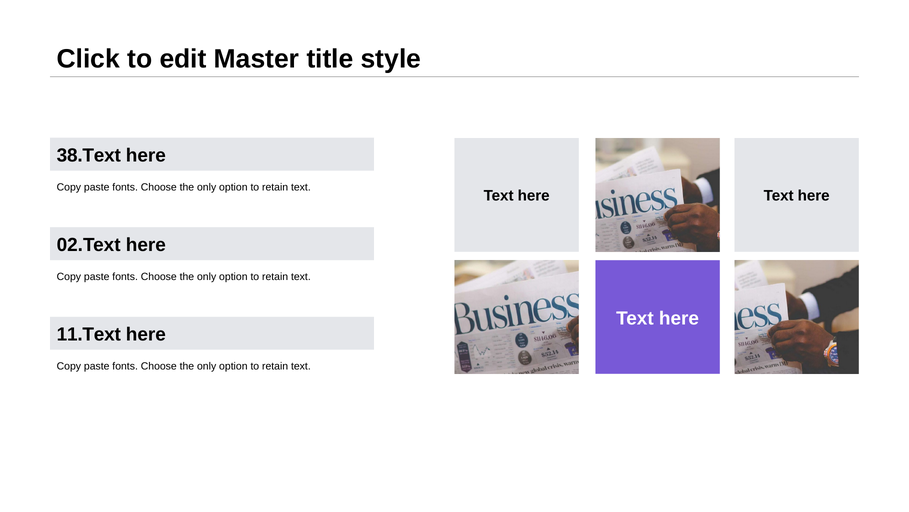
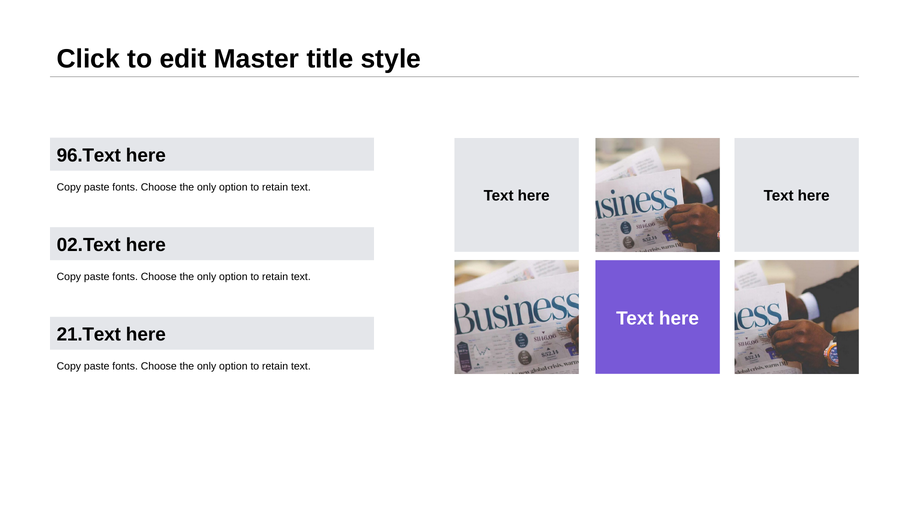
38.Text: 38.Text -> 96.Text
11.Text: 11.Text -> 21.Text
